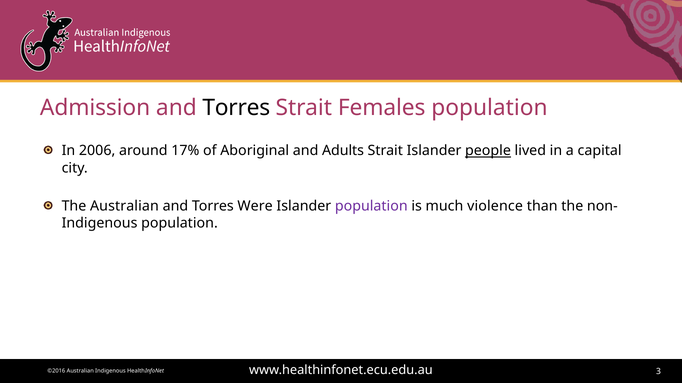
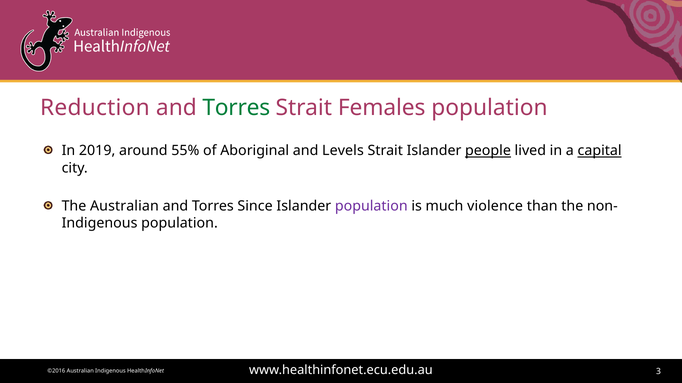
Admission: Admission -> Reduction
Torres at (236, 108) colour: black -> green
2006: 2006 -> 2019
17%: 17% -> 55%
Adults: Adults -> Levels
capital underline: none -> present
Were: Were -> Since
